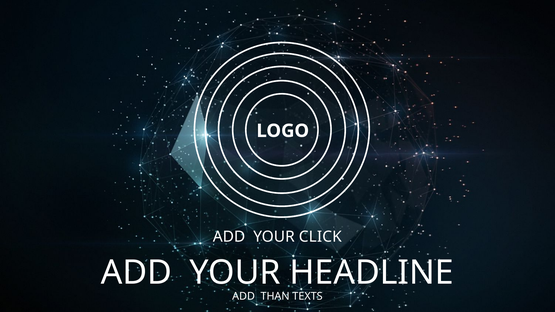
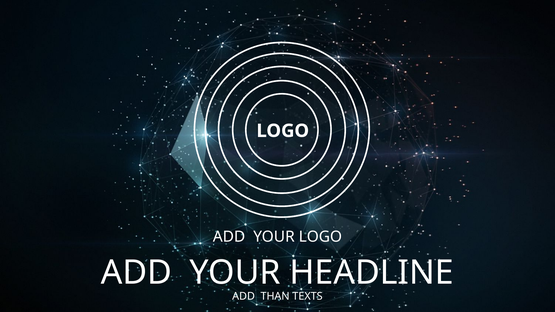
YOUR CLICK: CLICK -> LOGO
